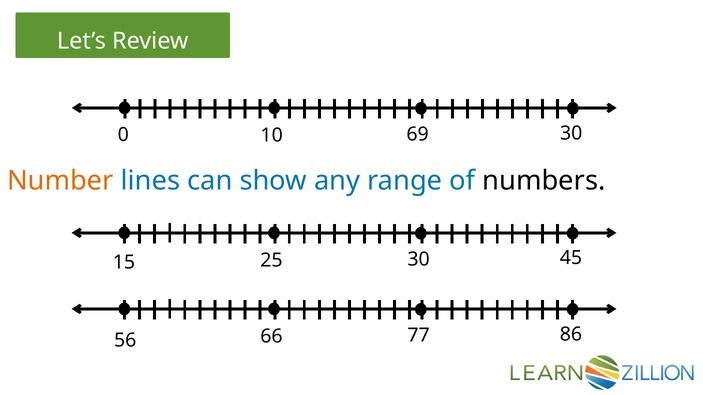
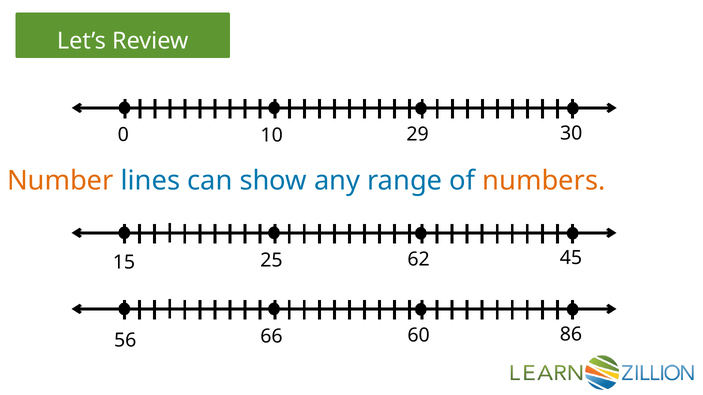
69: 69 -> 29
numbers colour: black -> orange
25 30: 30 -> 62
77: 77 -> 60
